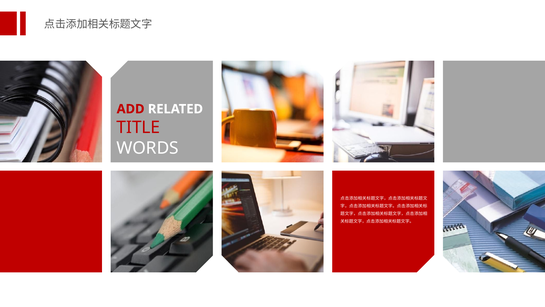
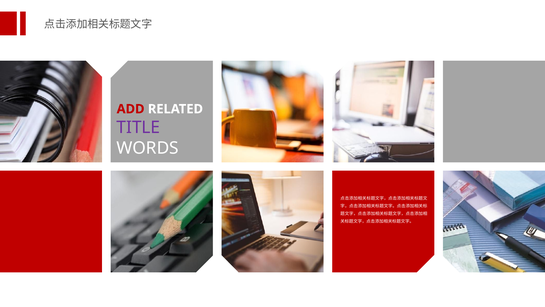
TITLE colour: red -> purple
